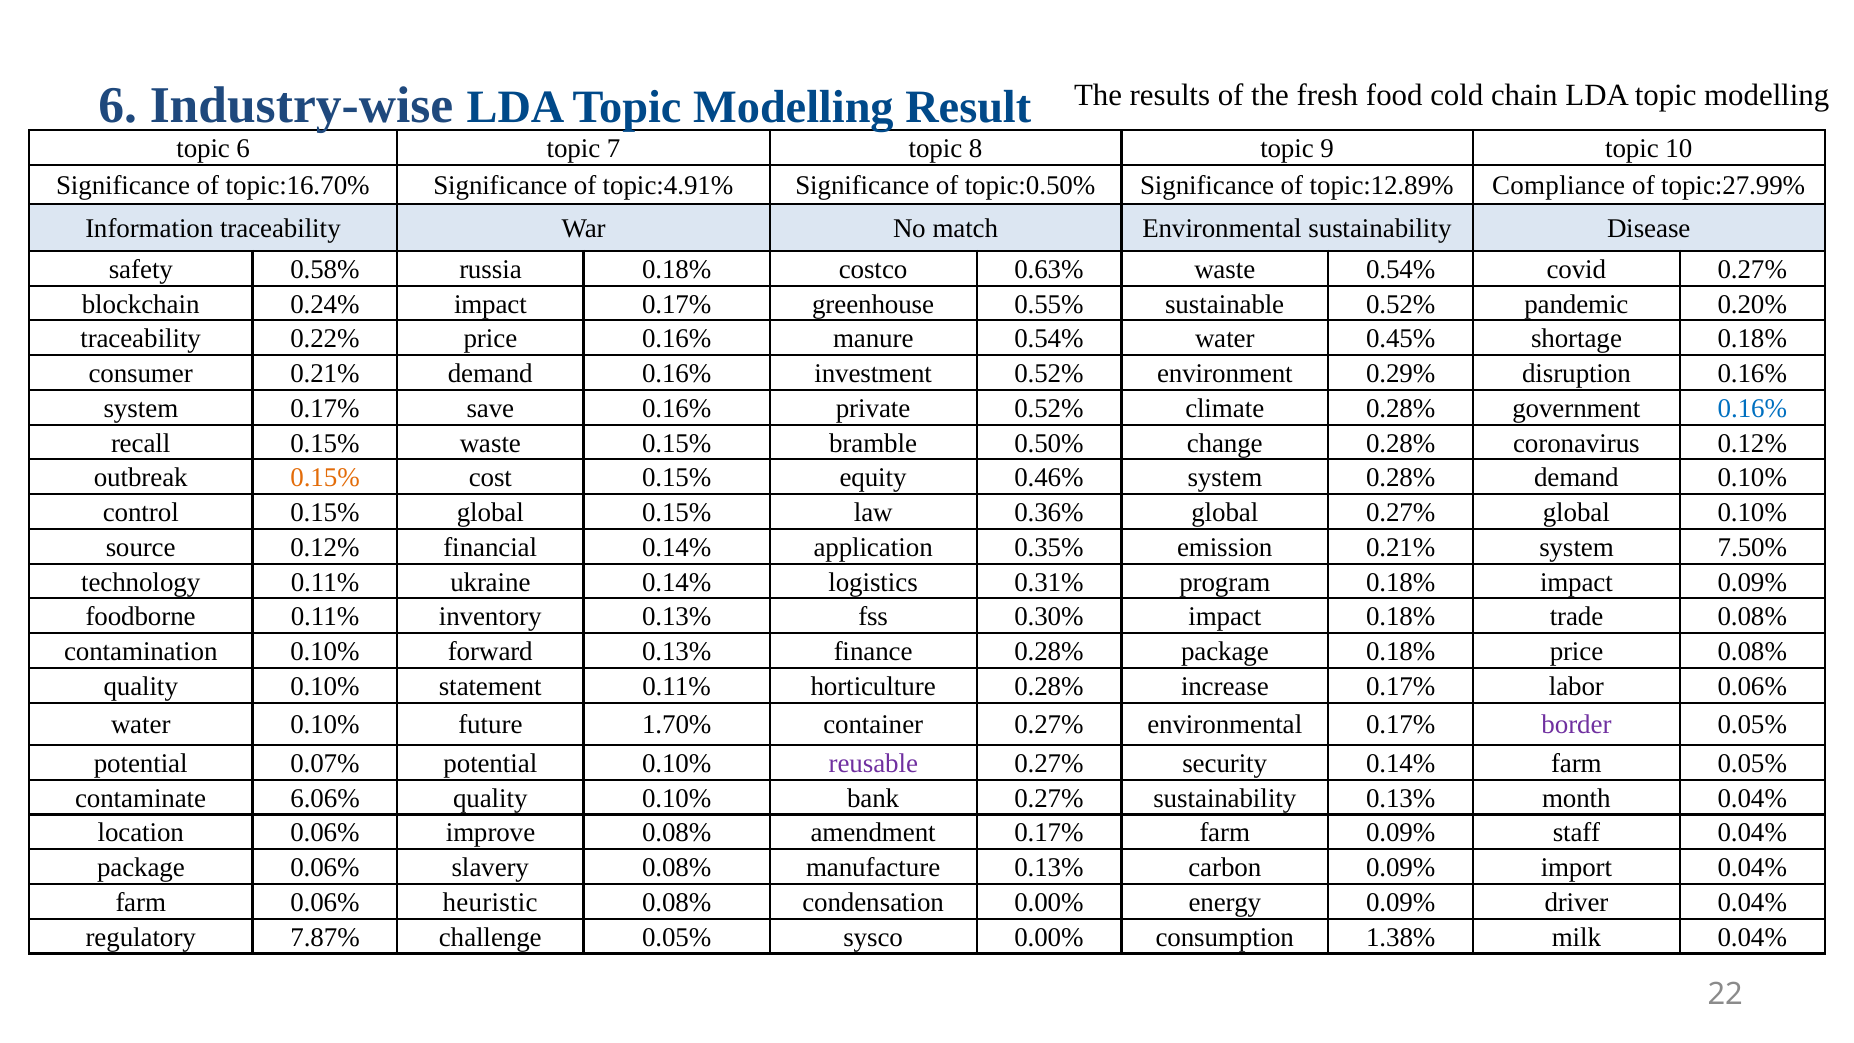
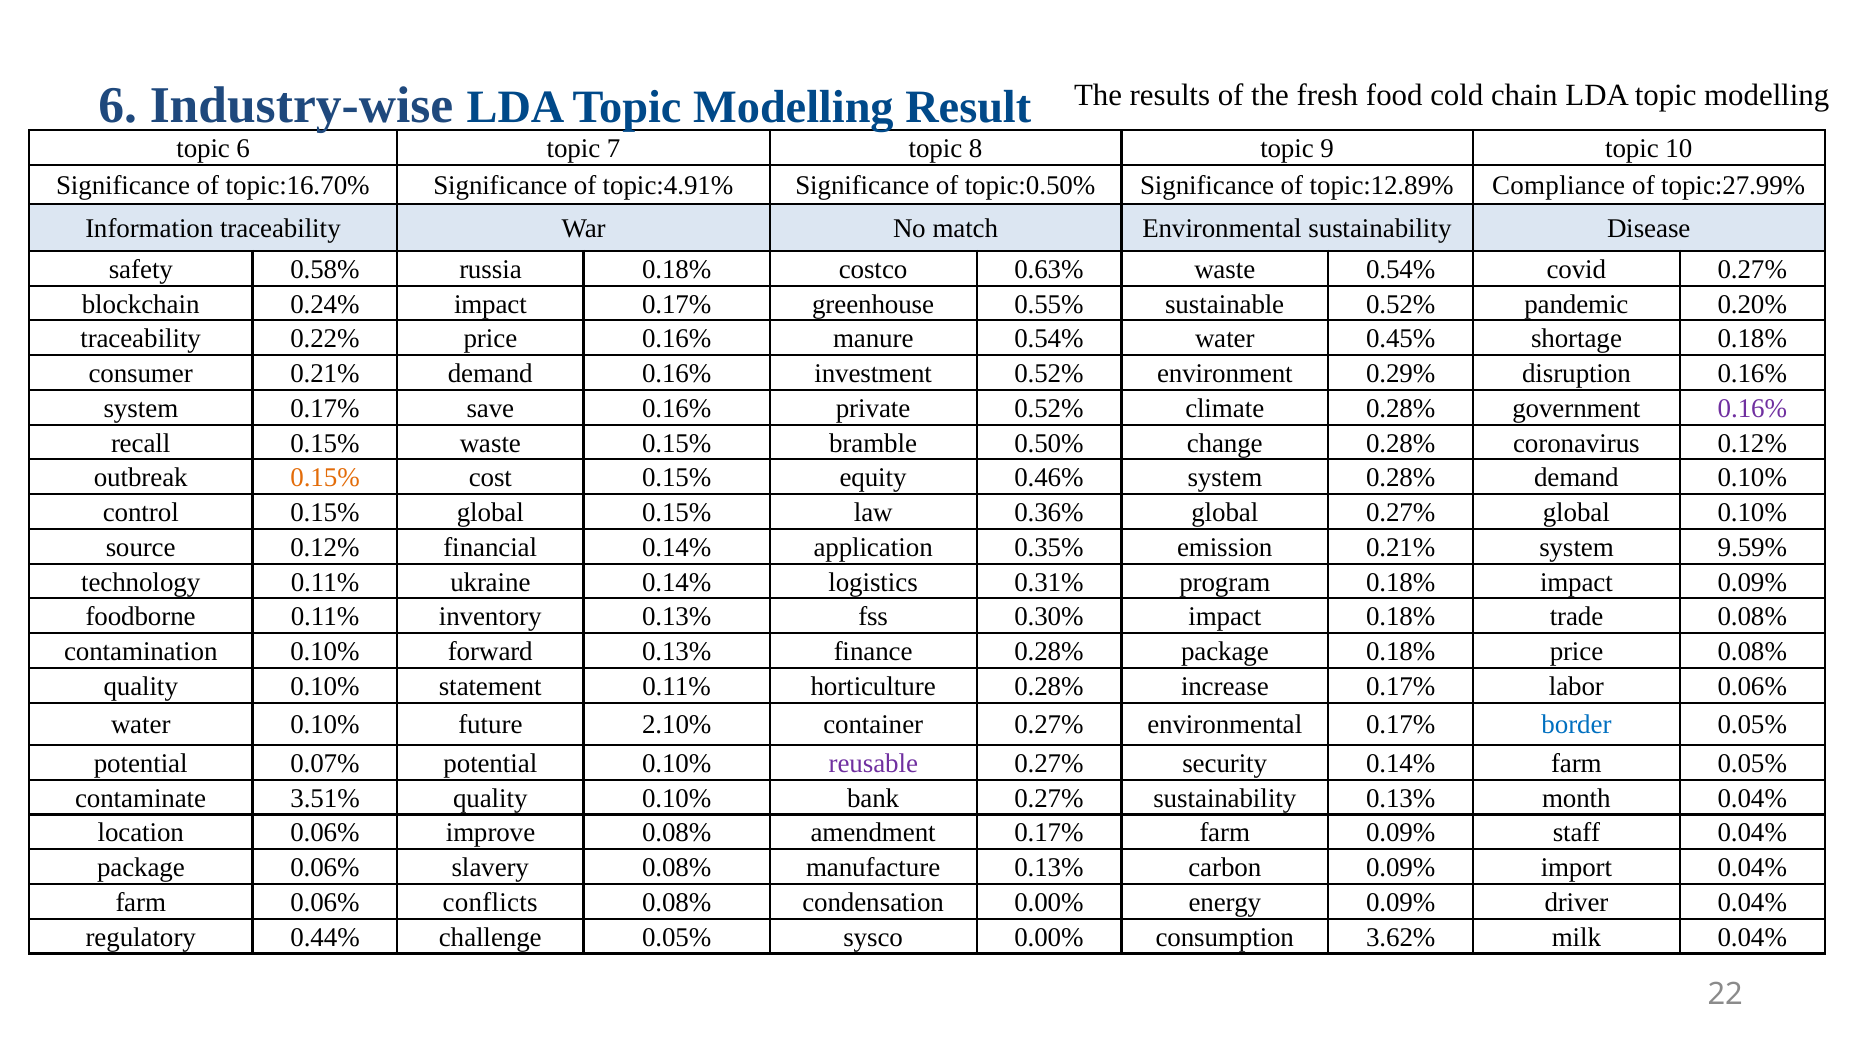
0.16% at (1752, 408) colour: blue -> purple
7.50%: 7.50% -> 9.59%
1.70%: 1.70% -> 2.10%
border colour: purple -> blue
6.06%: 6.06% -> 3.51%
heuristic: heuristic -> conflicts
7.87%: 7.87% -> 0.44%
1.38%: 1.38% -> 3.62%
